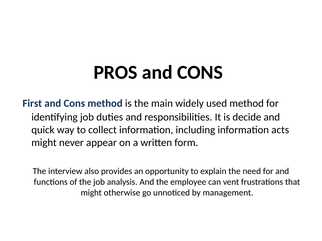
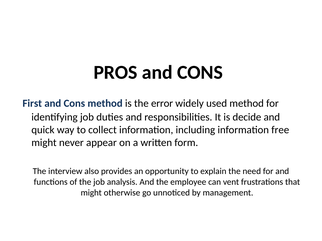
main: main -> error
acts: acts -> free
